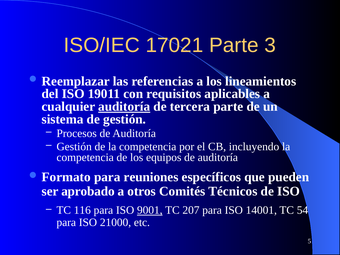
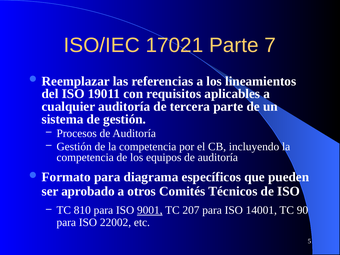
3: 3 -> 7
auditoría at (124, 107) underline: present -> none
reuniones: reuniones -> diagrama
116: 116 -> 810
54: 54 -> 90
21000: 21000 -> 22002
